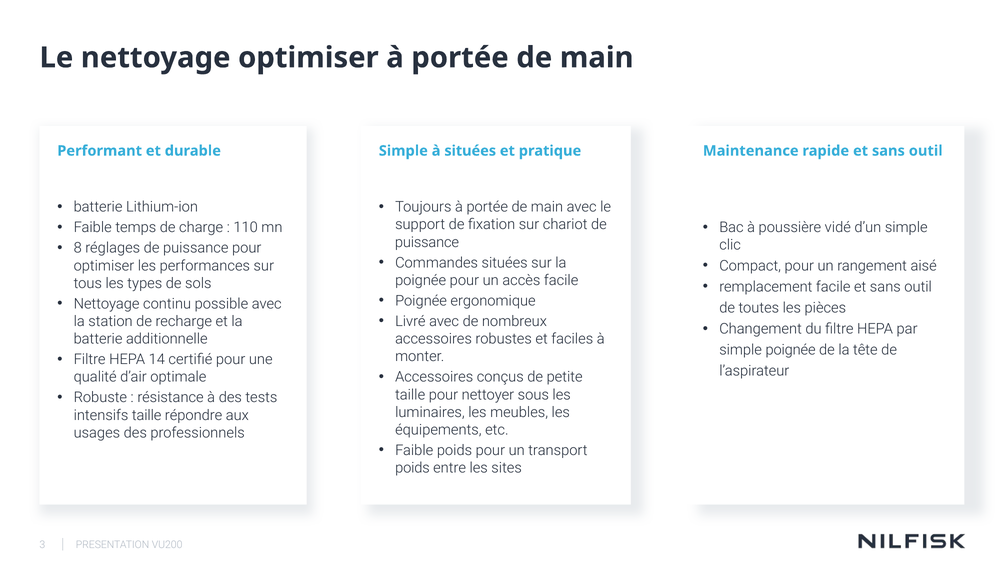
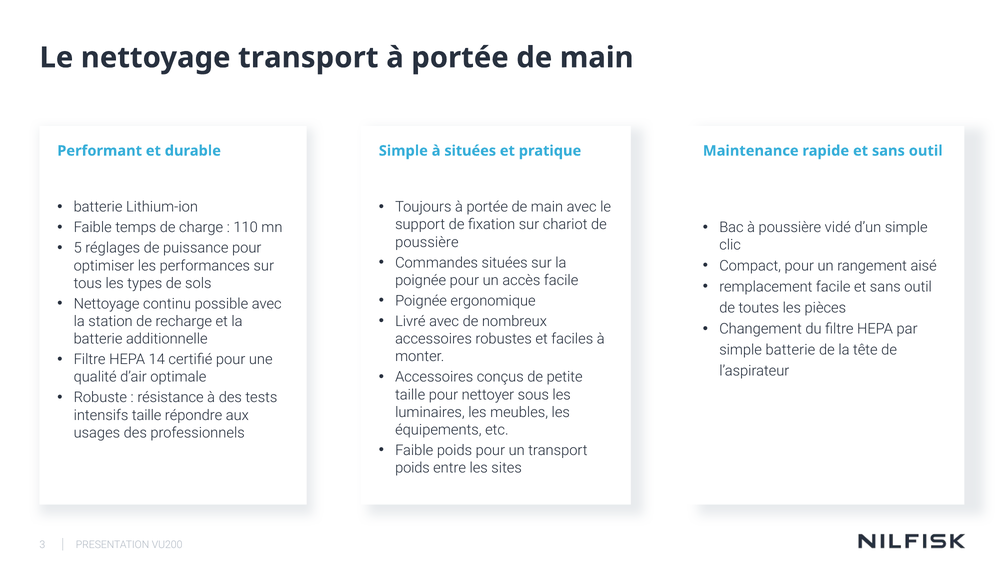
nettoyage optimiser: optimiser -> transport
puissance at (427, 242): puissance -> poussière
8: 8 -> 5
simple poignée: poignée -> batterie
